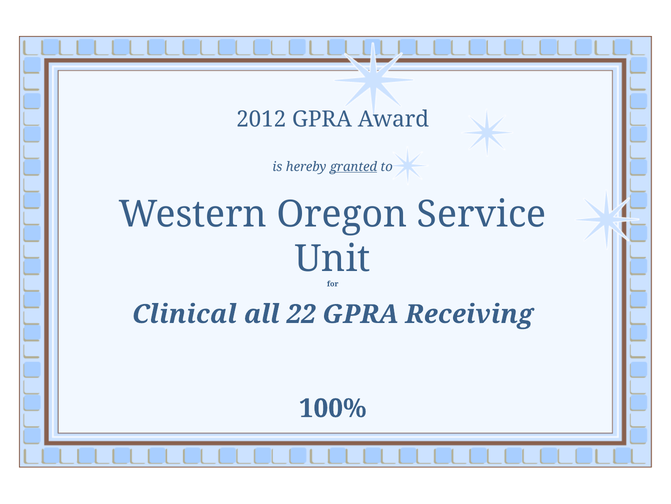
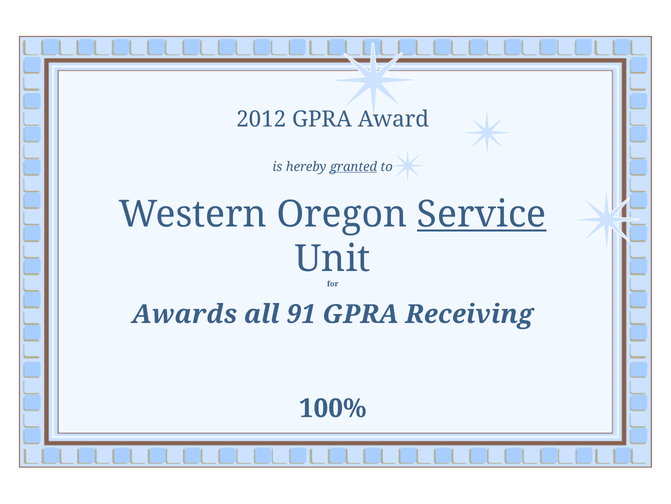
Service underline: none -> present
Clinical: Clinical -> Awards
22: 22 -> 91
